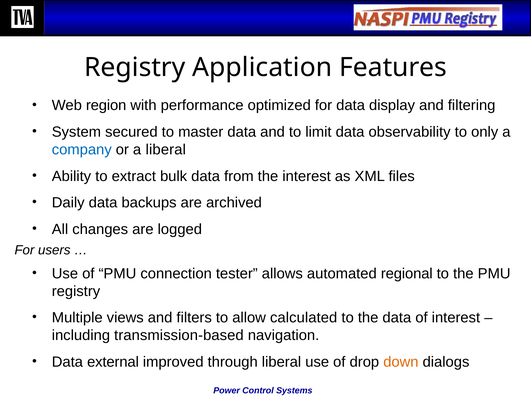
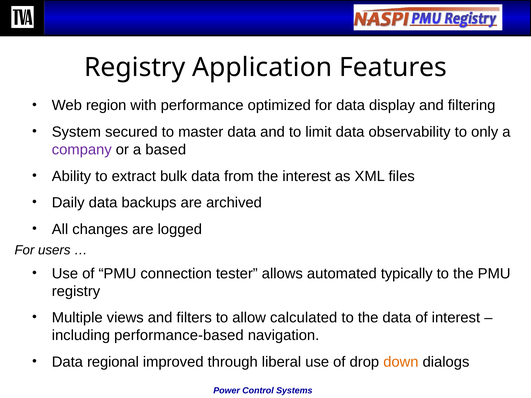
company colour: blue -> purple
a liberal: liberal -> based
regional: regional -> typically
transmission-based: transmission-based -> performance-based
external: external -> regional
